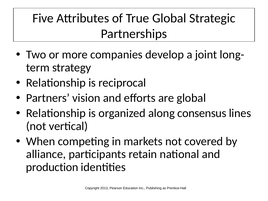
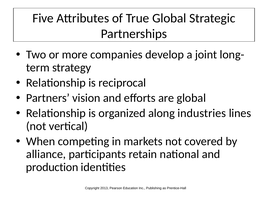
consensus: consensus -> industries
